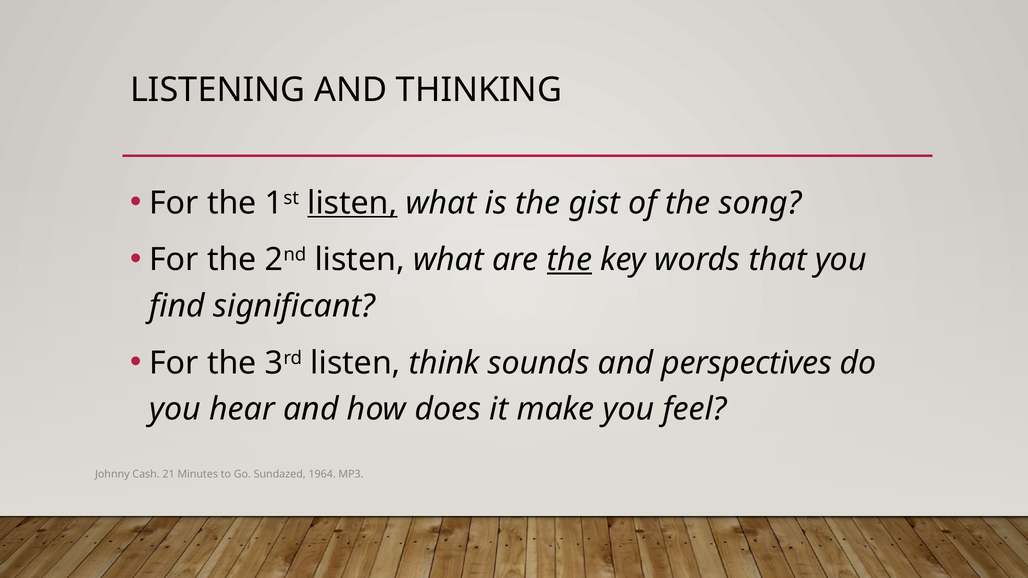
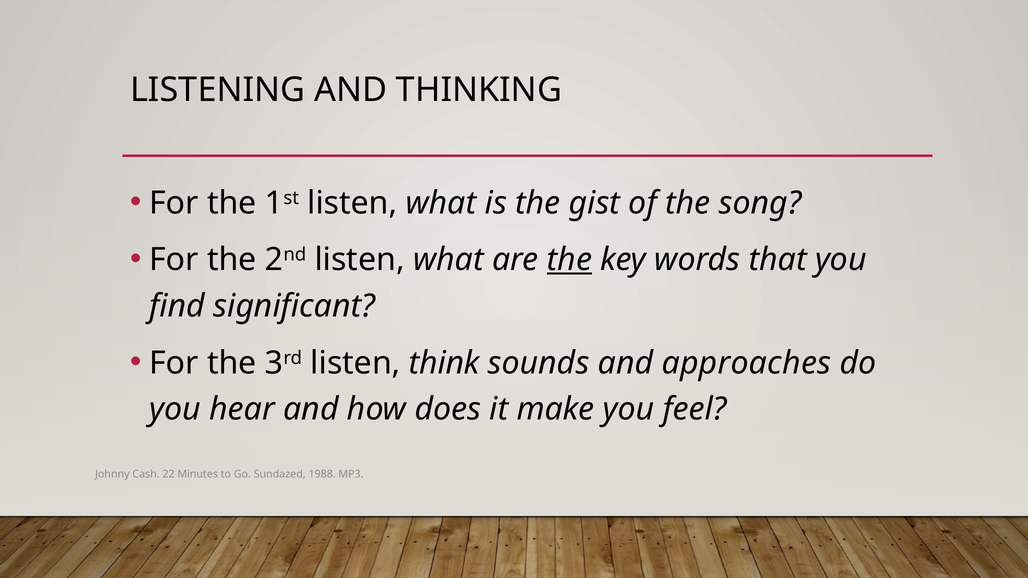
listen at (352, 203) underline: present -> none
perspectives: perspectives -> approaches
21: 21 -> 22
1964: 1964 -> 1988
